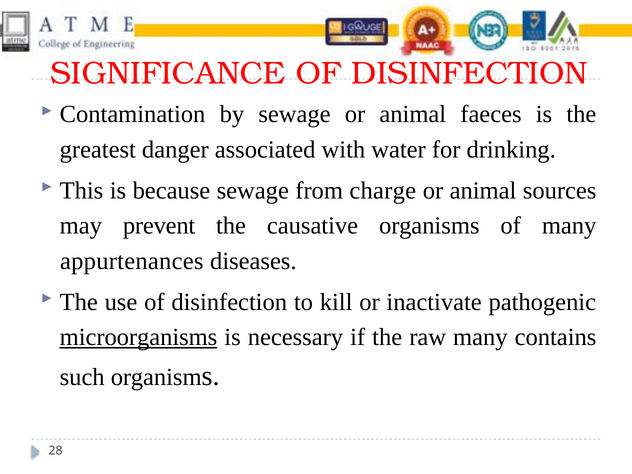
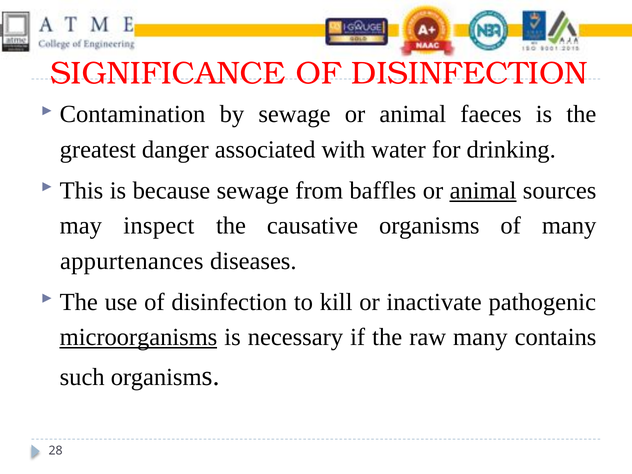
charge: charge -> baffles
animal at (483, 190) underline: none -> present
prevent: prevent -> inspect
